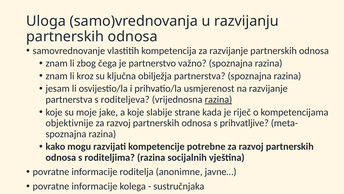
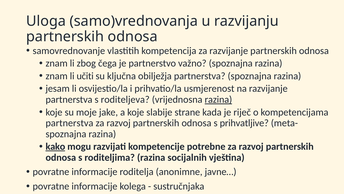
kroz: kroz -> učiti
objektivnije at (69, 123): objektivnije -> partnerstva
kako underline: none -> present
